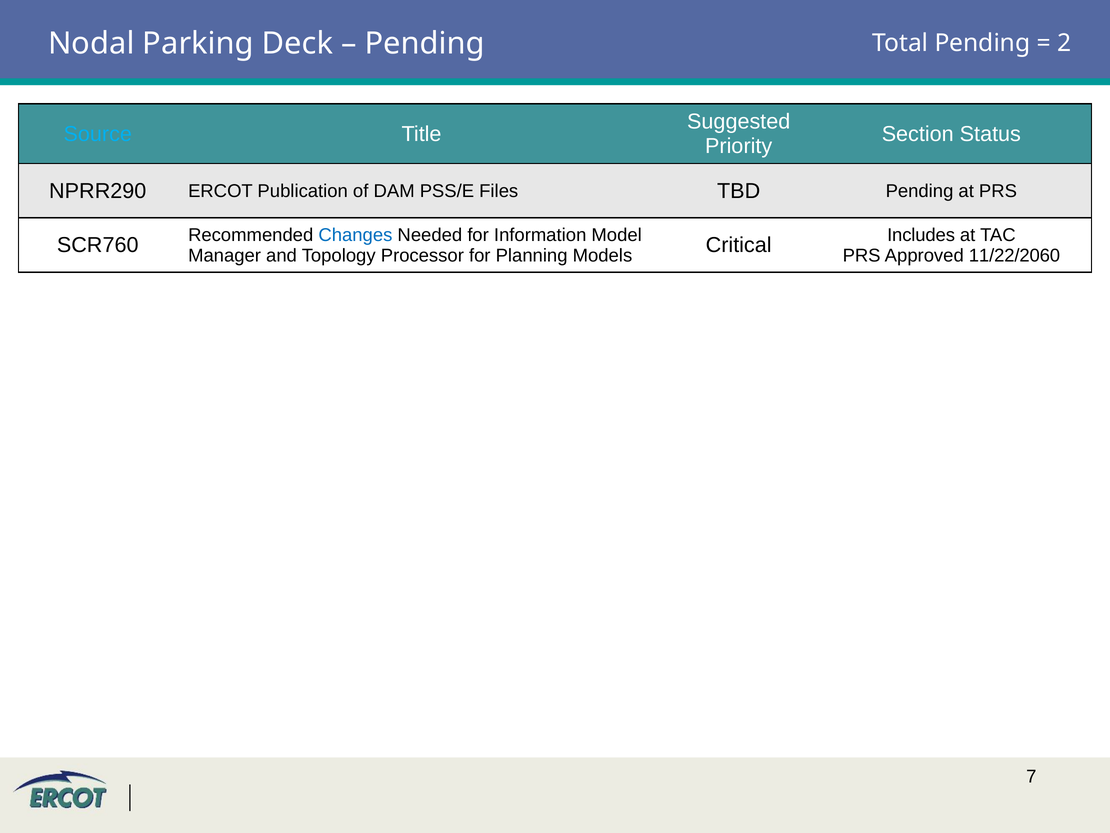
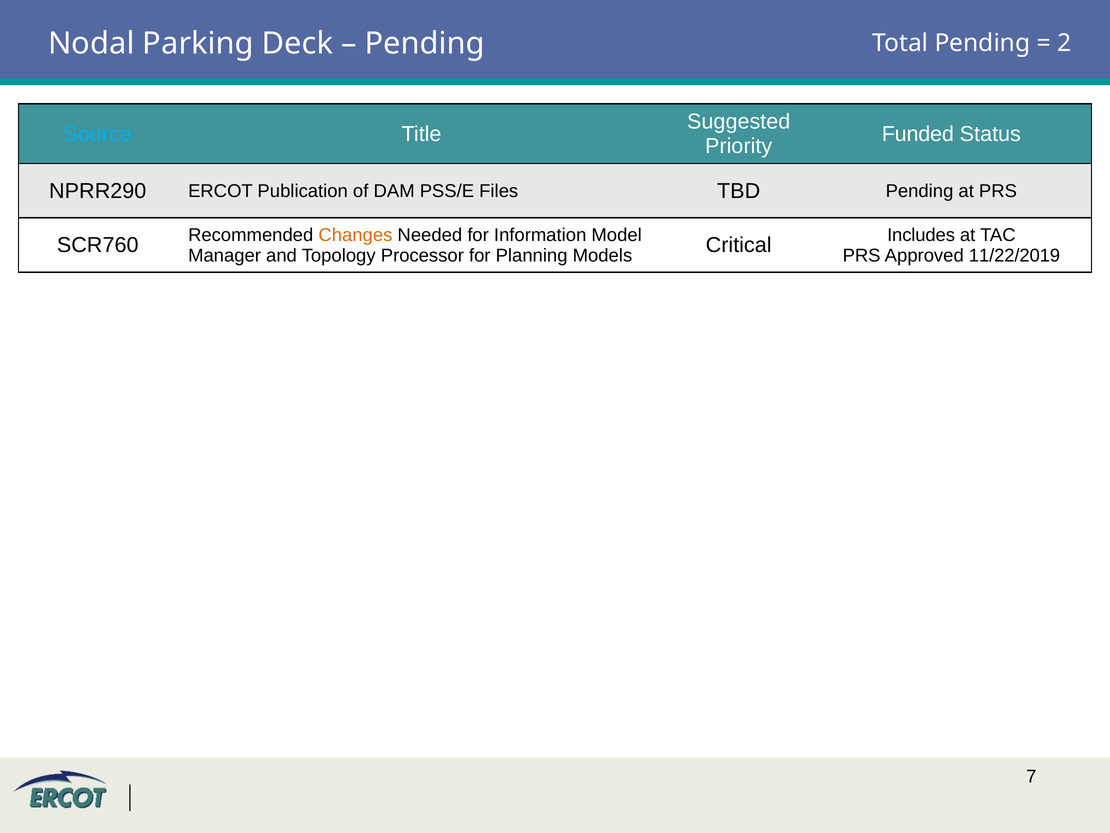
Section: Section -> Funded
Changes colour: blue -> orange
11/22/2060: 11/22/2060 -> 11/22/2019
